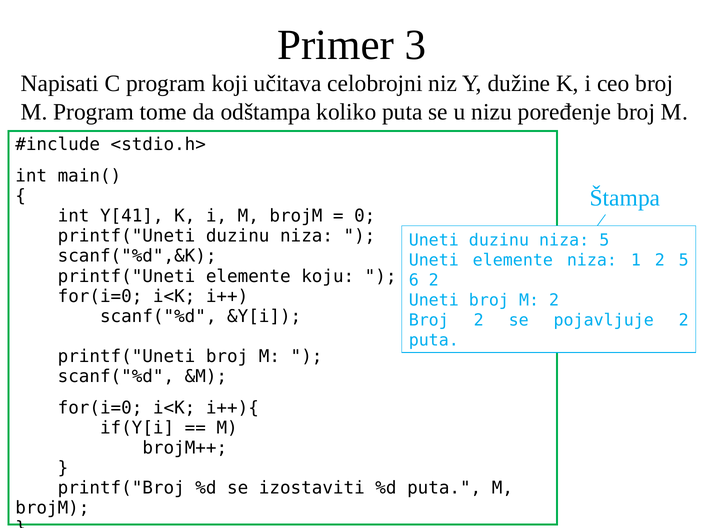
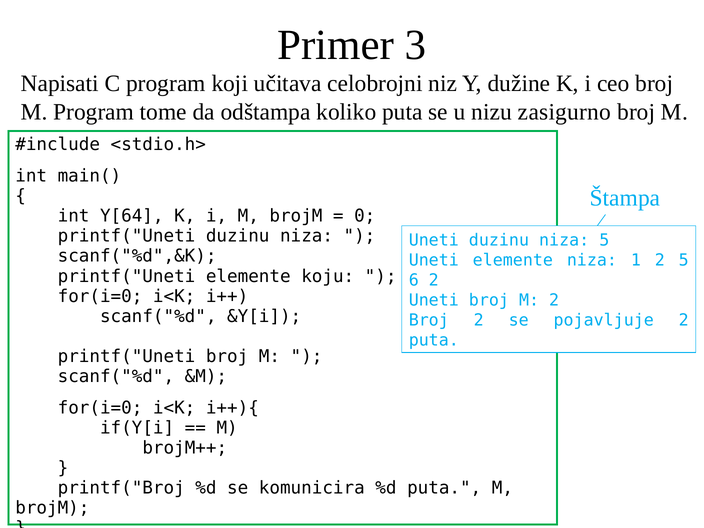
poređenje: poređenje -> zasigurno
Y[41: Y[41 -> Y[64
izostaviti: izostaviti -> komunicira
